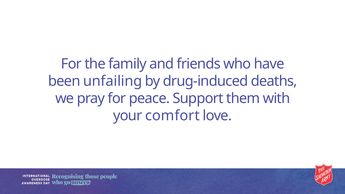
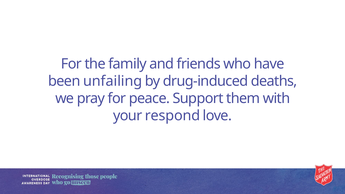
comfort: comfort -> respond
